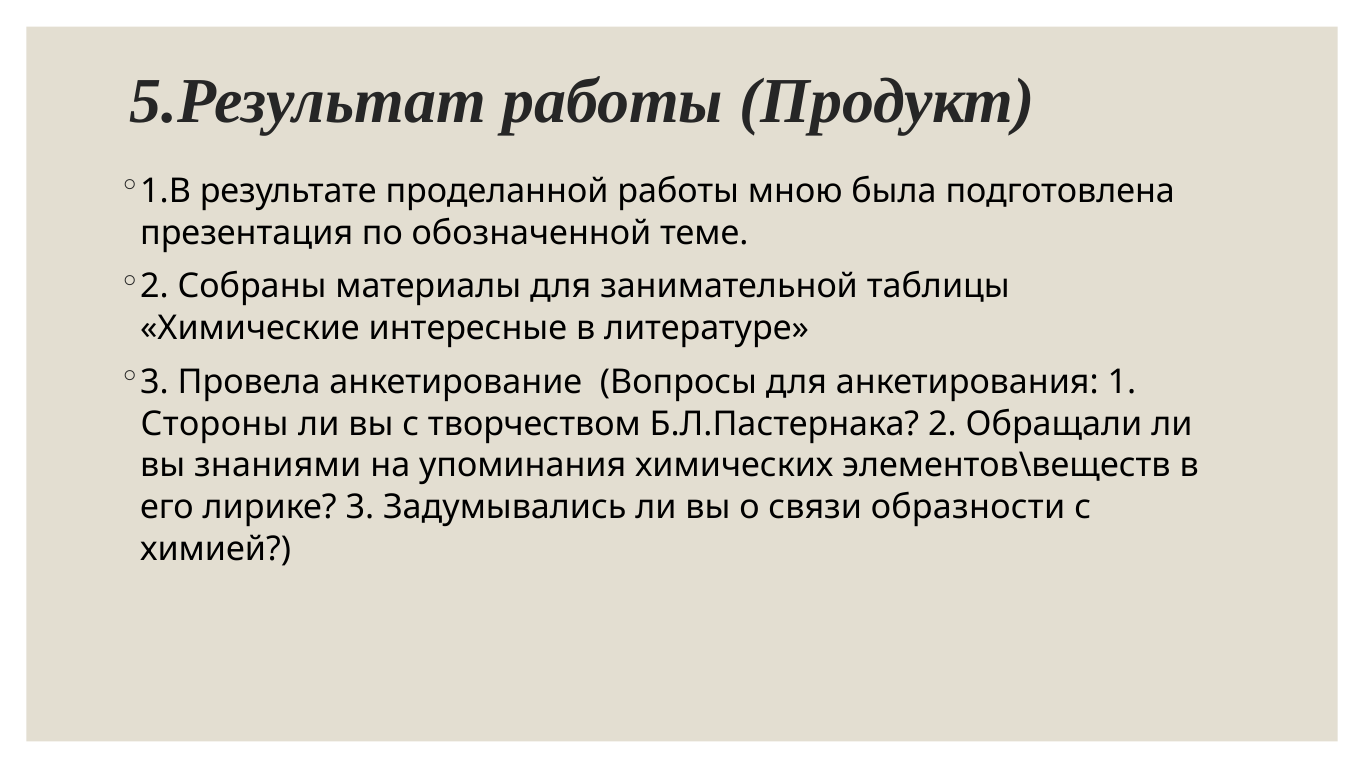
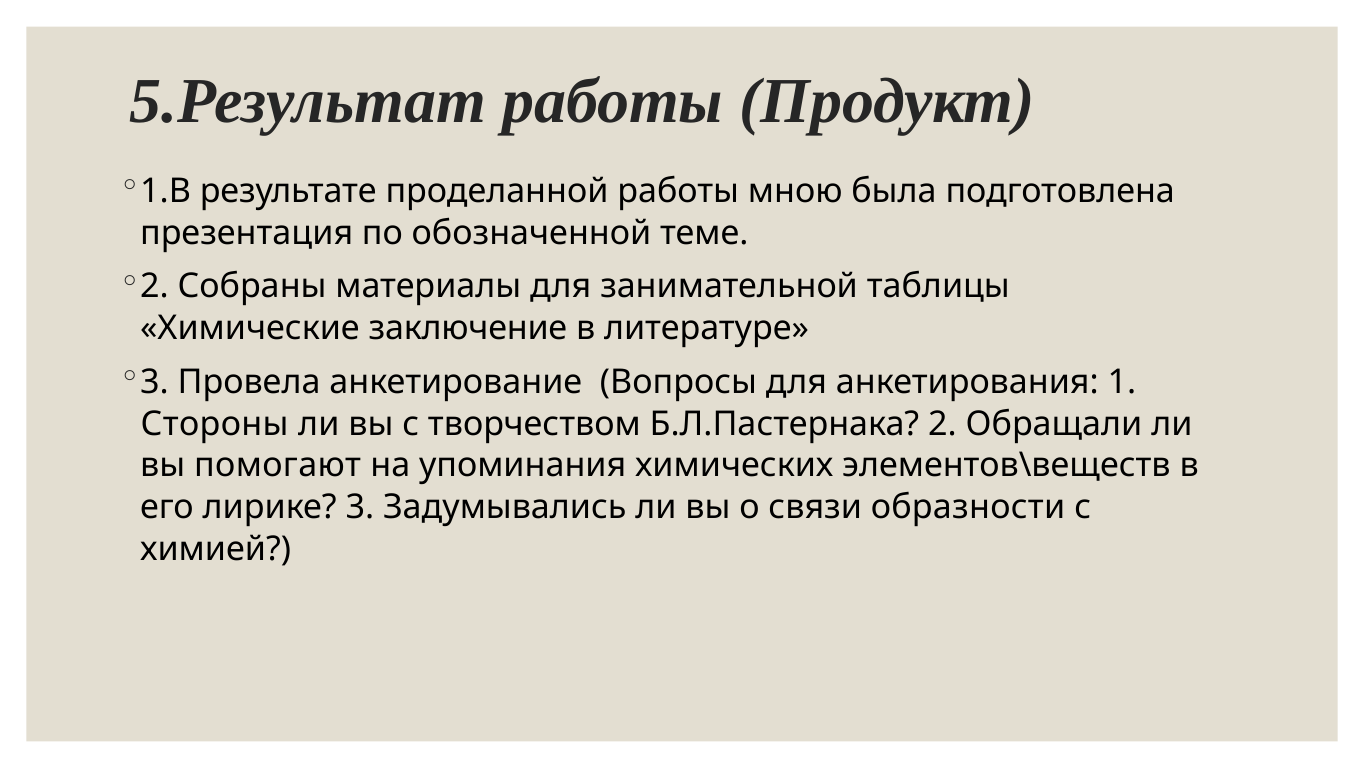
интересные: интересные -> заключение
знаниями: знаниями -> помогают
